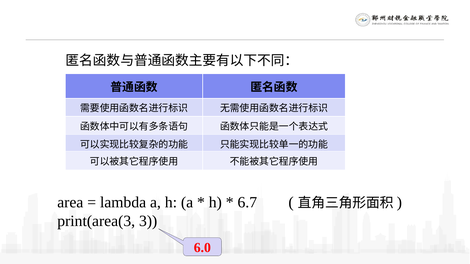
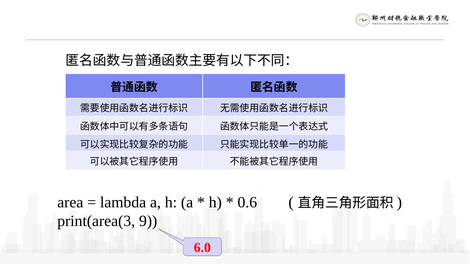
6.7: 6.7 -> 0.6
3: 3 -> 9
